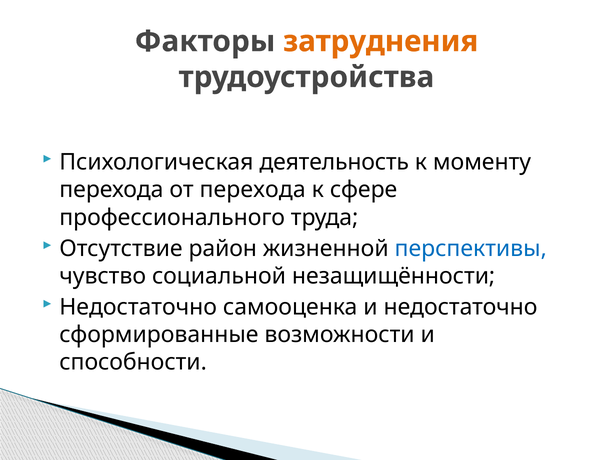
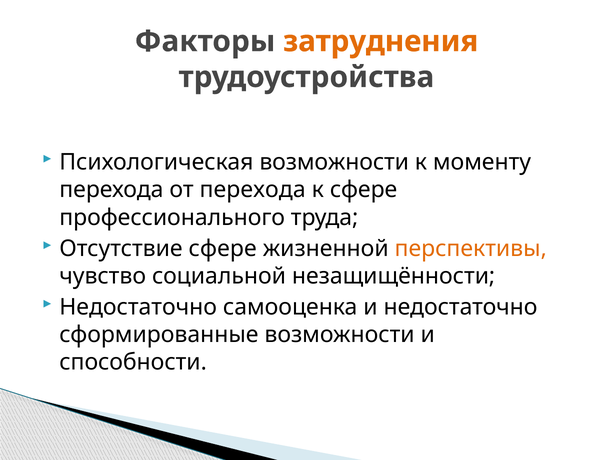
Психологическая деятельность: деятельность -> возможности
Отсутствие район: район -> сфере
перспективы colour: blue -> orange
